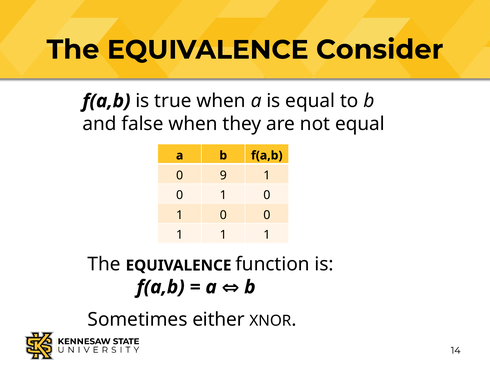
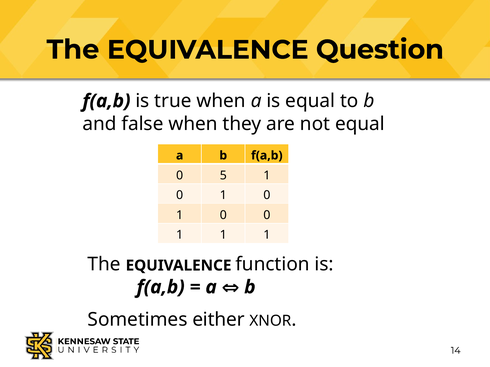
Consider: Consider -> Question
9: 9 -> 5
